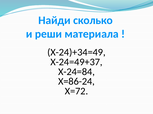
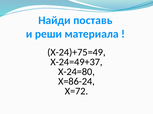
сколько: сколько -> поставь
Х-24)+34=49: Х-24)+34=49 -> Х-24)+75=49
Х-24=84: Х-24=84 -> Х-24=80
